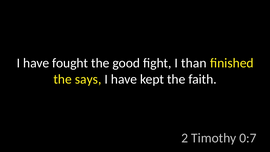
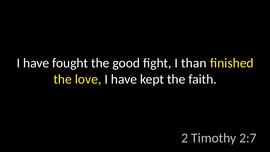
says: says -> love
0:7: 0:7 -> 2:7
